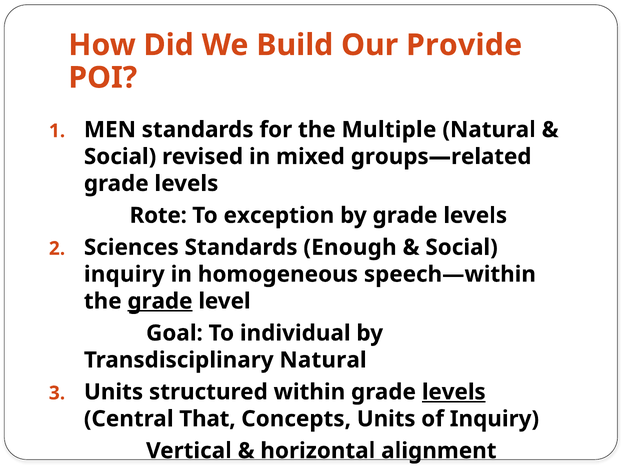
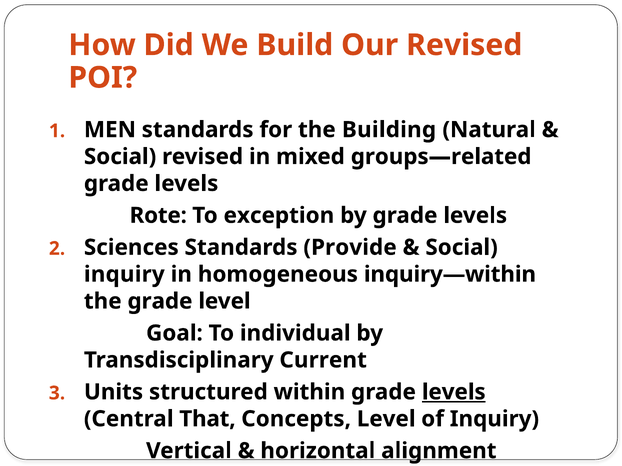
Our Provide: Provide -> Revised
Multiple: Multiple -> Building
Enough: Enough -> Provide
speech—within: speech—within -> inquiry—within
grade at (160, 302) underline: present -> none
Transdisciplinary Natural: Natural -> Current
Concepts Units: Units -> Level
